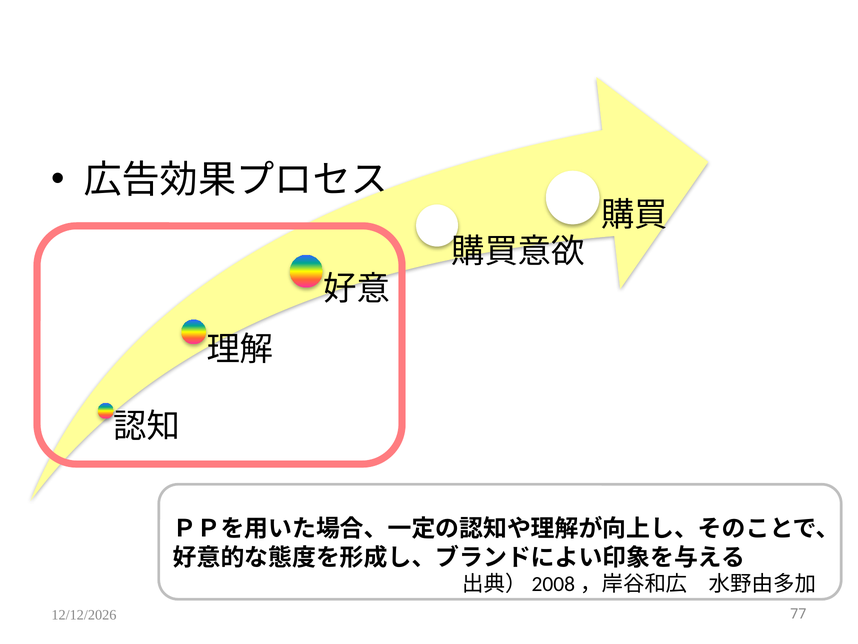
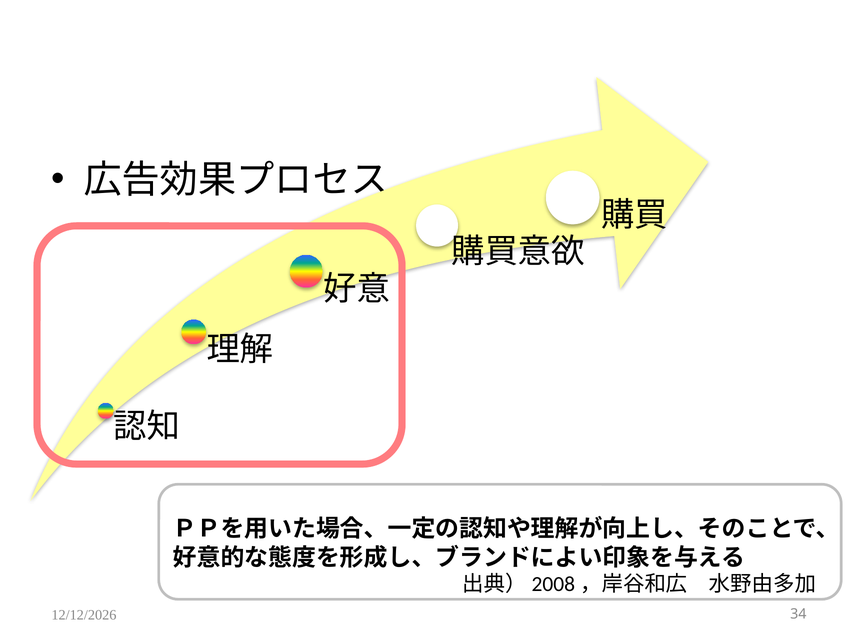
77: 77 -> 34
